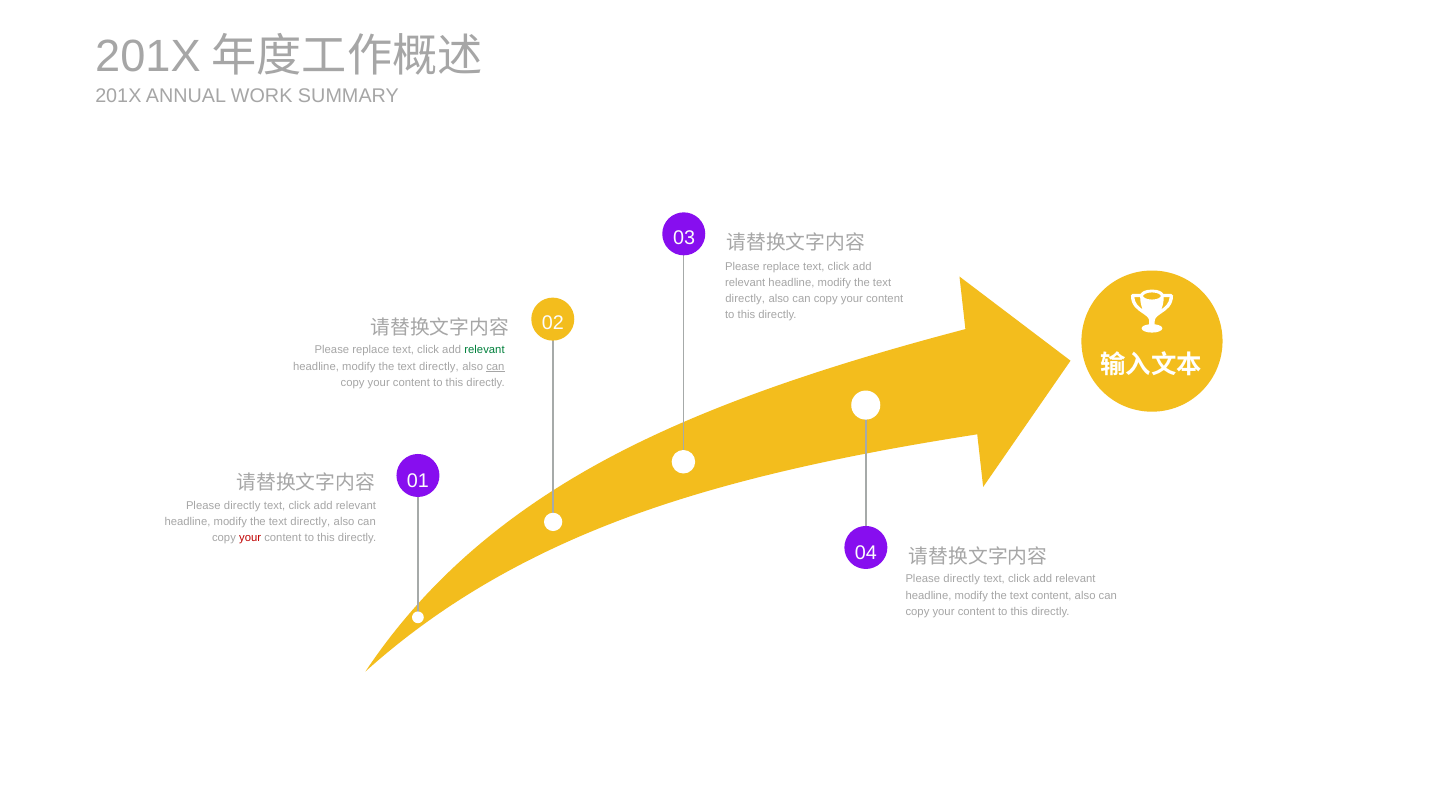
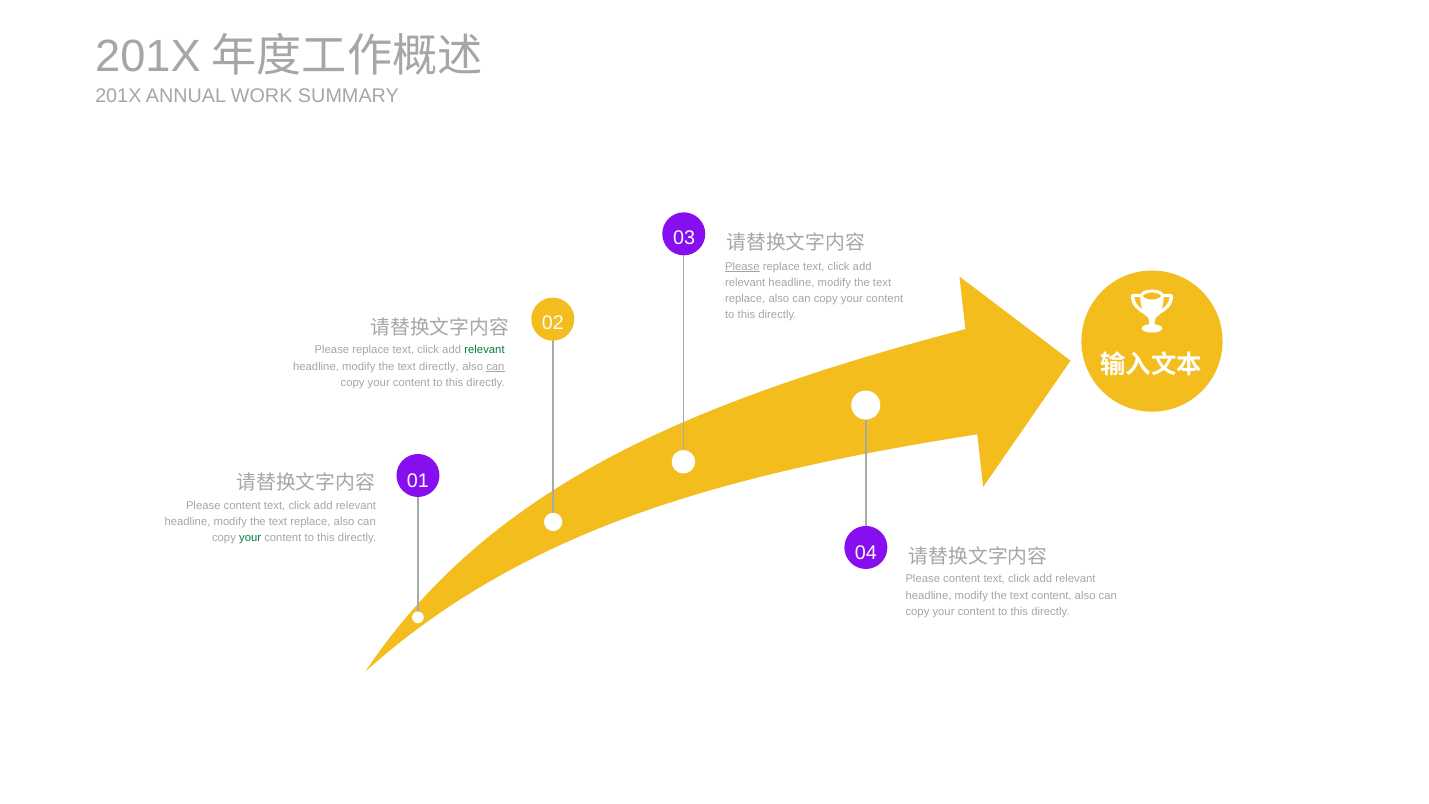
Please at (742, 266) underline: none -> present
directly at (745, 299): directly -> replace
directly at (242, 505): directly -> content
directly at (310, 521): directly -> replace
your at (250, 538) colour: red -> green
directly at (962, 579): directly -> content
